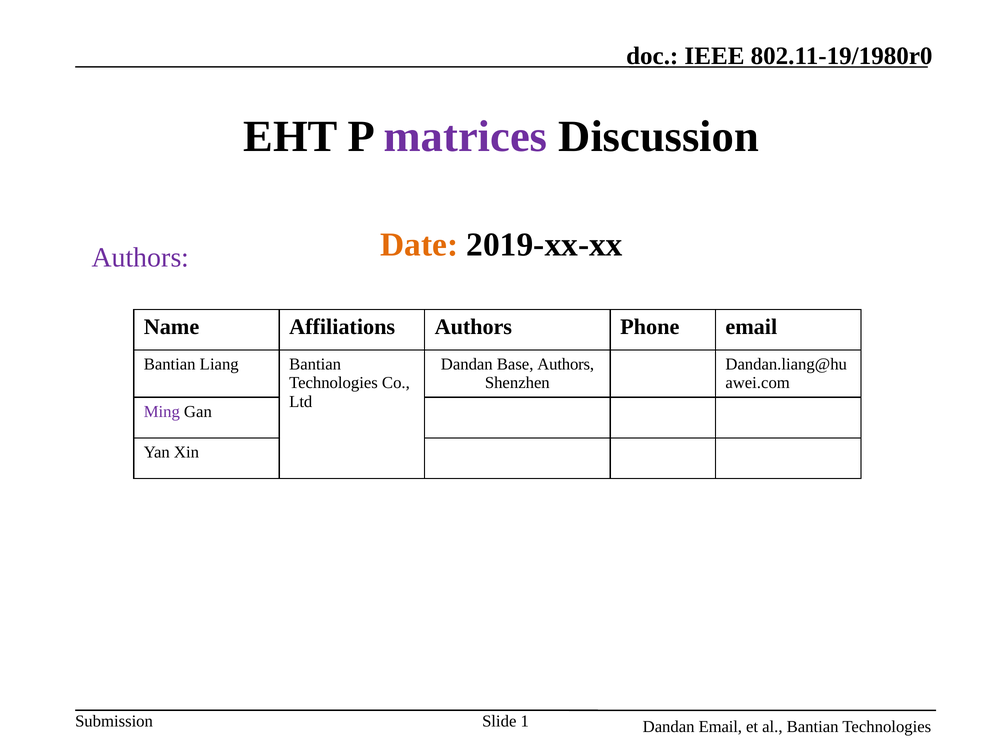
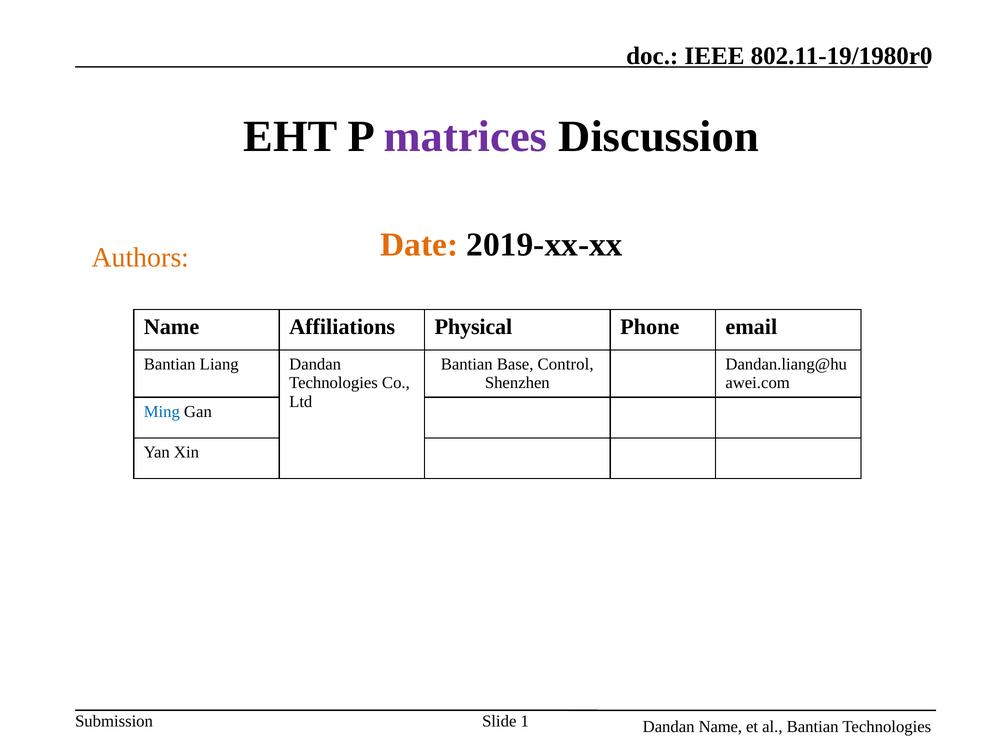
Authors at (140, 258) colour: purple -> orange
Affiliations Authors: Authors -> Physical
Liang Bantian: Bantian -> Dandan
Dandan at (467, 365): Dandan -> Bantian
Base Authors: Authors -> Control
Ming colour: purple -> blue
Dandan Email: Email -> Name
